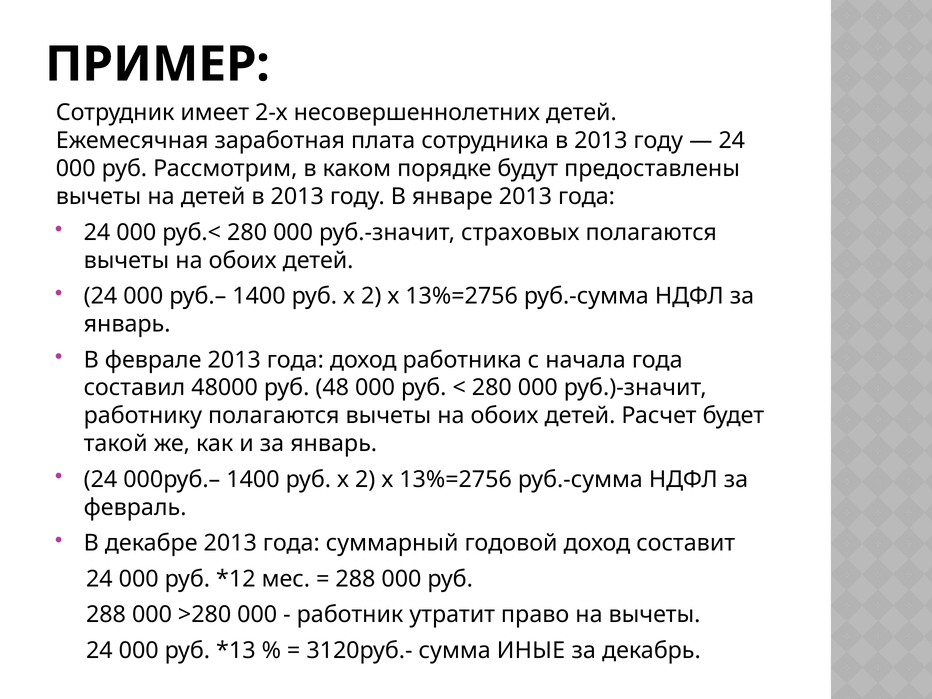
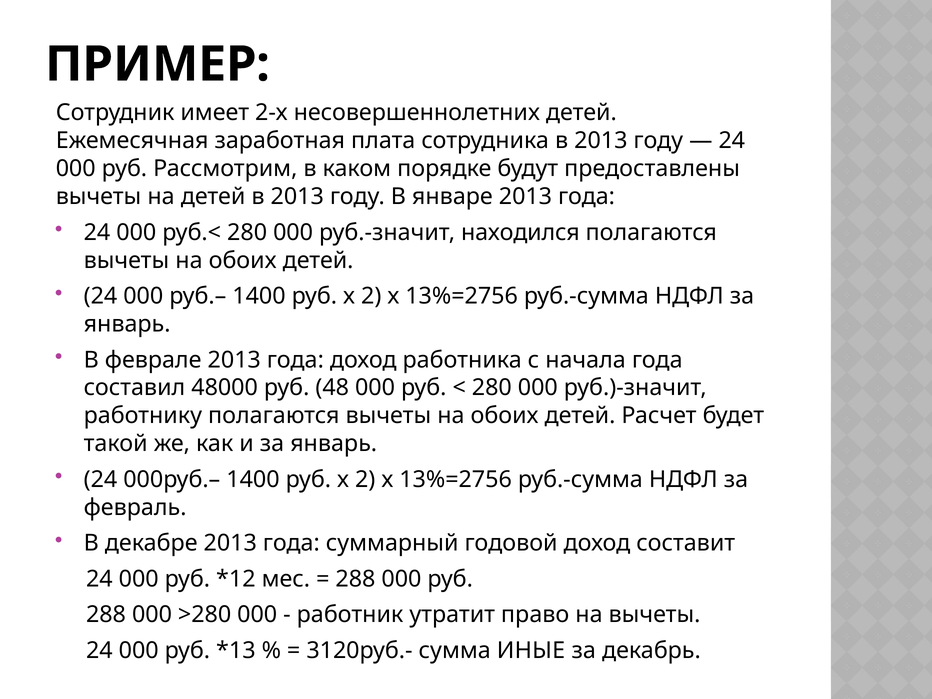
страховых: страховых -> находился
